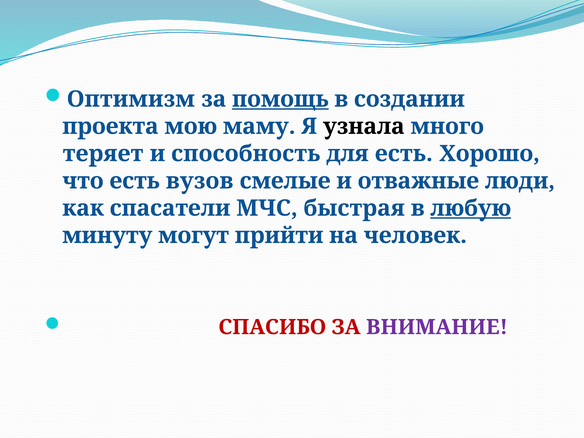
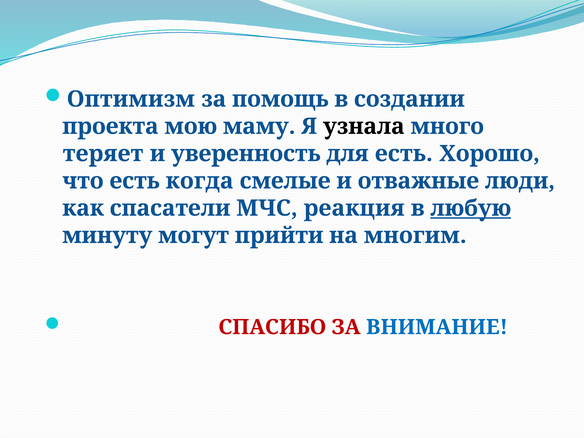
помощь underline: present -> none
способность: способность -> уверенность
вузов: вузов -> когда
быстрая: быстрая -> реакция
человек: человек -> многим
ВНИМАНИЕ colour: purple -> blue
